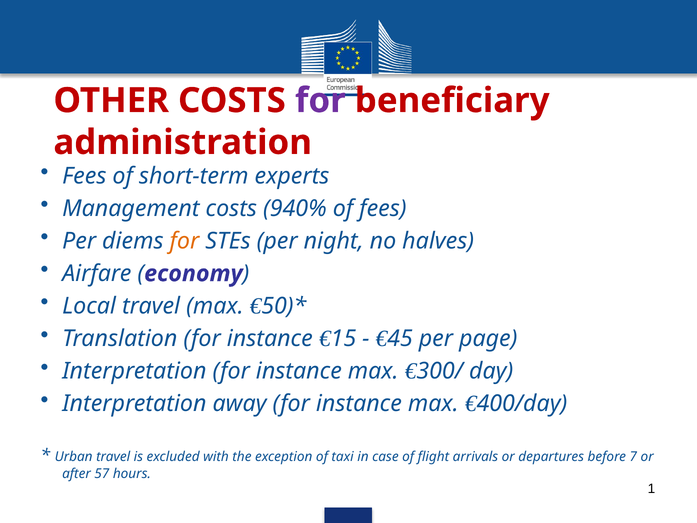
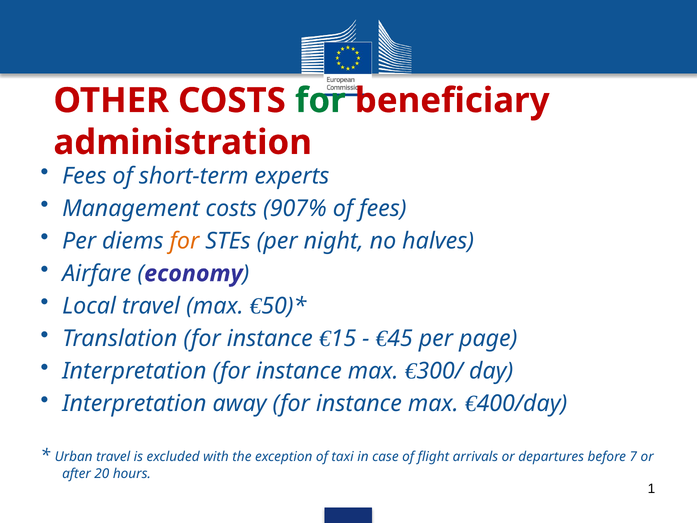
for at (320, 101) colour: purple -> green
940%: 940% -> 907%
57: 57 -> 20
